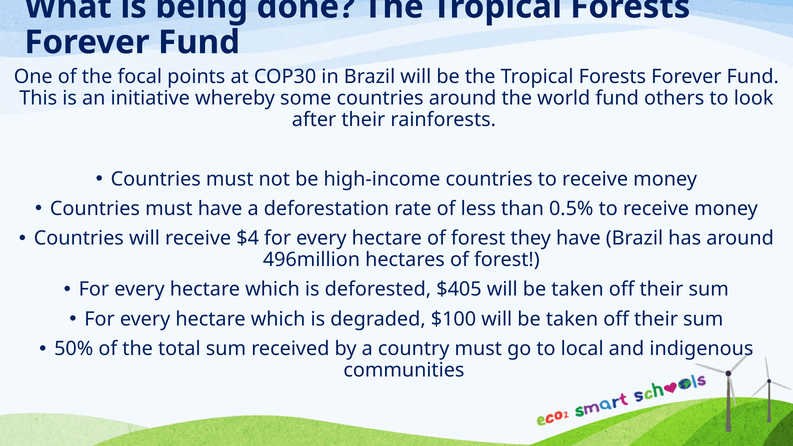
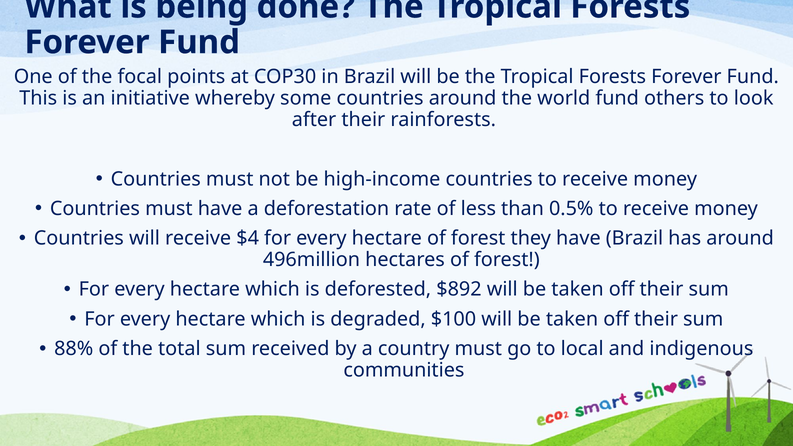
$405: $405 -> $892
50%: 50% -> 88%
